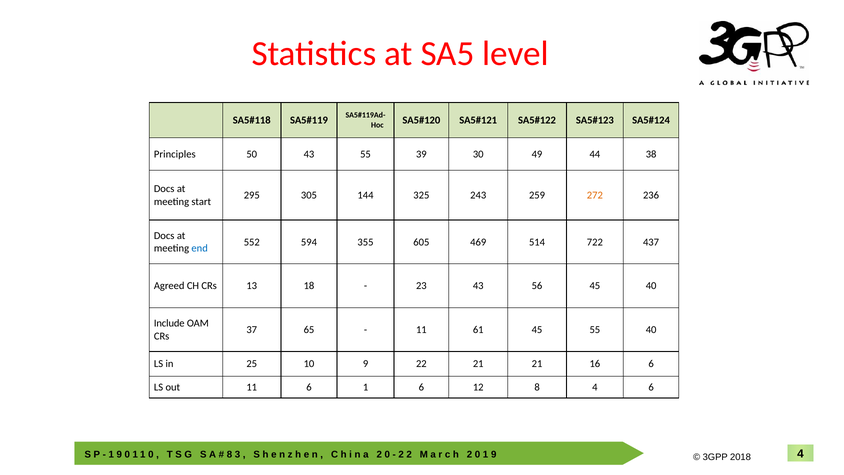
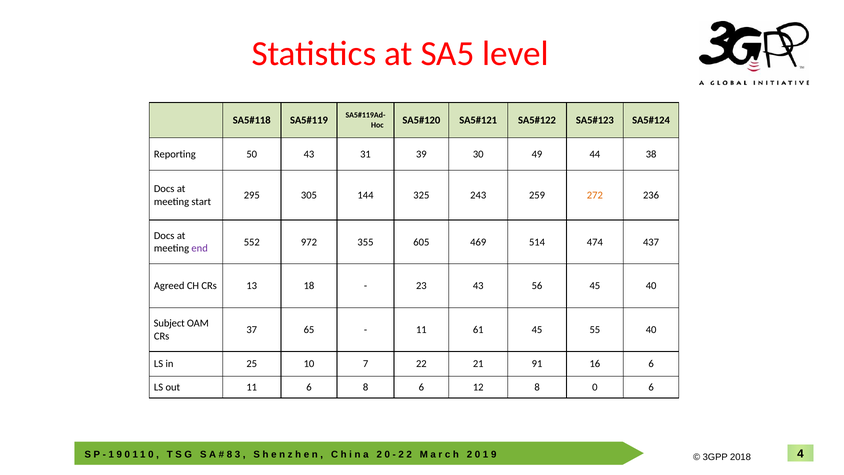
Principles: Principles -> Reporting
43 55: 55 -> 31
594: 594 -> 972
722: 722 -> 474
end colour: blue -> purple
Include: Include -> Subject
10 9: 9 -> 7
21 21: 21 -> 91
6 1: 1 -> 8
8 4: 4 -> 0
